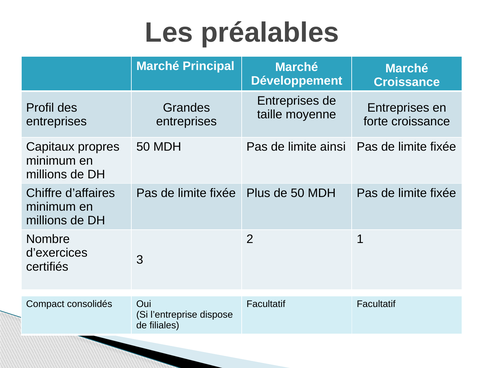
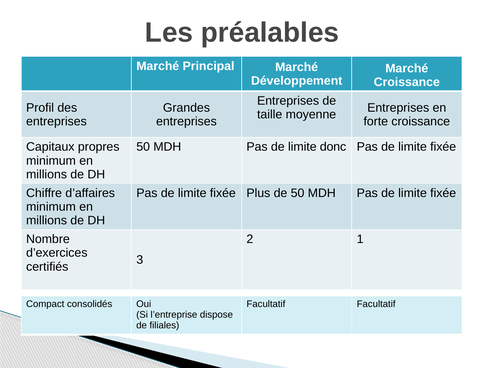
ainsi: ainsi -> donc
